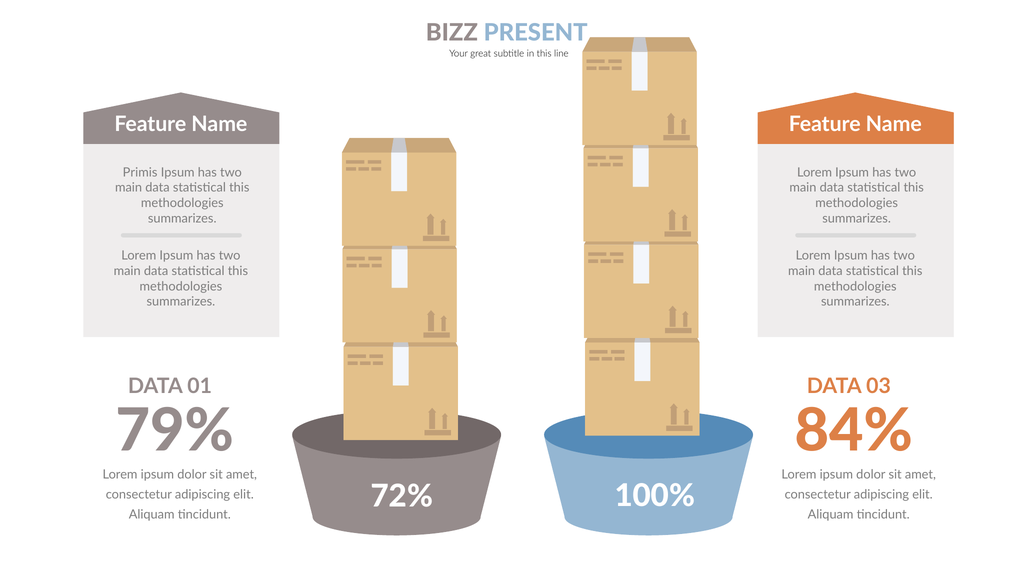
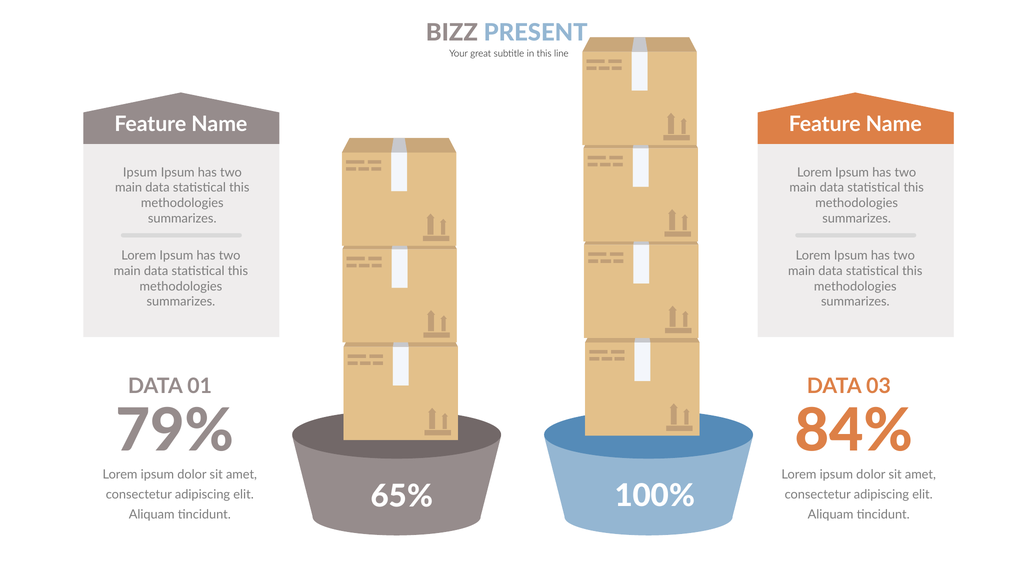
Primis at (140, 172): Primis -> Ipsum
72%: 72% -> 65%
